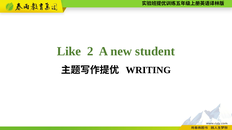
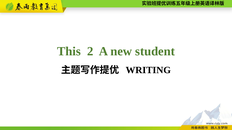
Like: Like -> This
